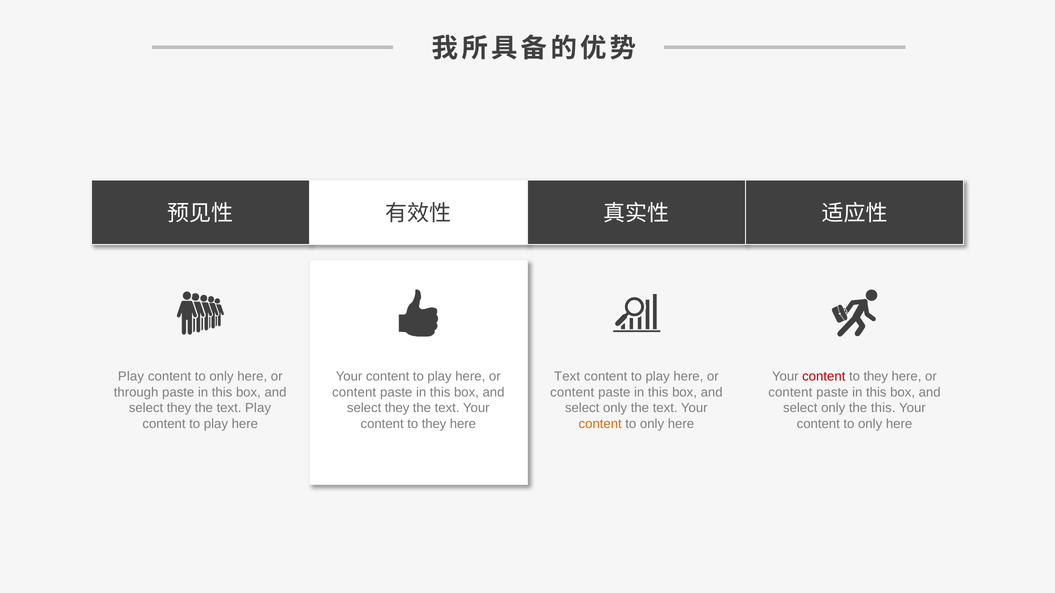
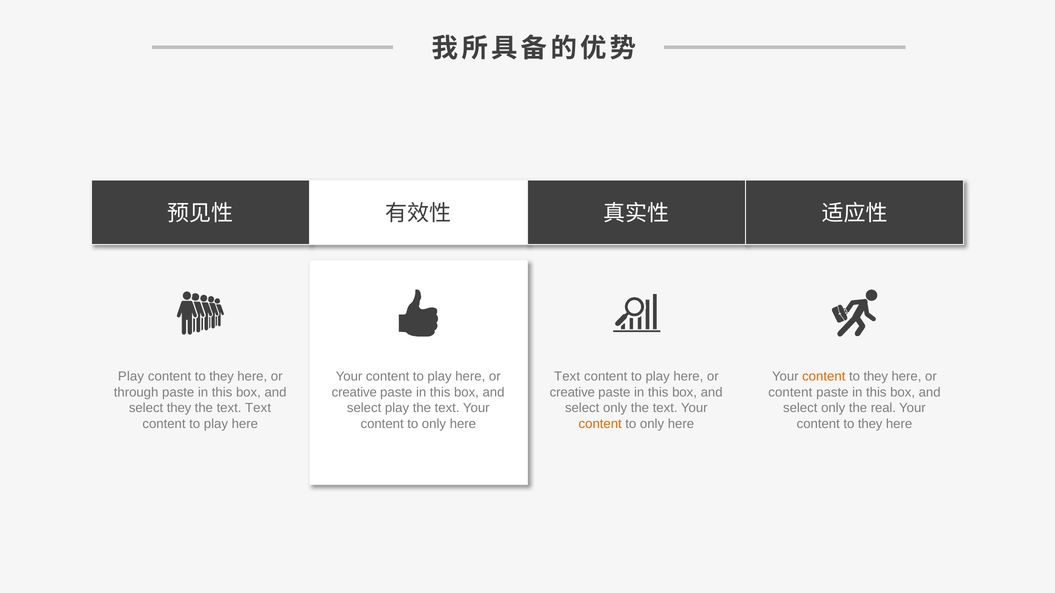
only at (221, 377): only -> they
content at (824, 377) colour: red -> orange
content at (354, 392): content -> creative
content at (572, 392): content -> creative
text Play: Play -> Text
they at (397, 408): they -> play
the this: this -> real
they at (434, 424): they -> only
only at (870, 424): only -> they
